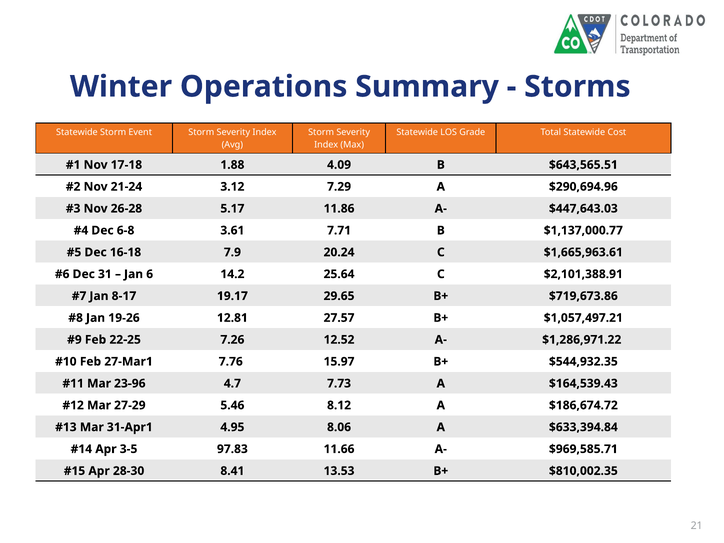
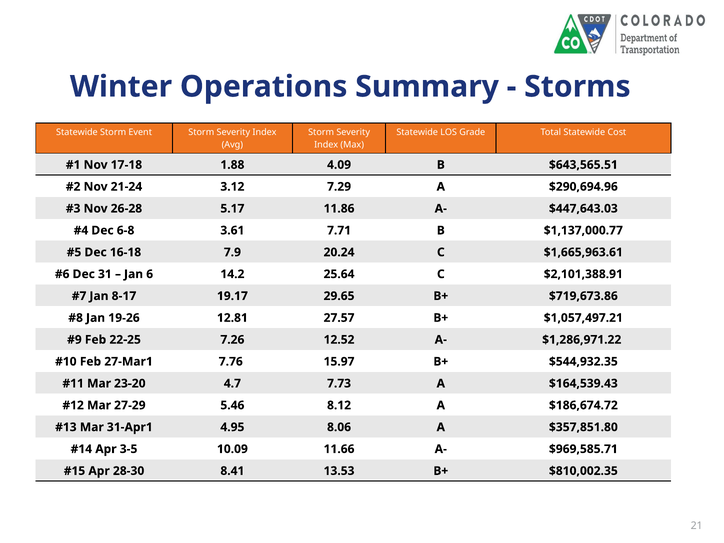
23-96: 23-96 -> 23-20
$633,394.84: $633,394.84 -> $357,851.80
97.83: 97.83 -> 10.09
